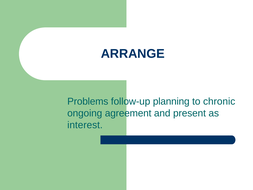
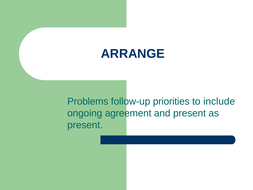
planning: planning -> priorities
chronic: chronic -> include
interest at (85, 125): interest -> present
